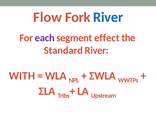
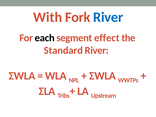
Flow: Flow -> With
each colour: purple -> black
WITH at (22, 76): WITH -> ΣWLA
